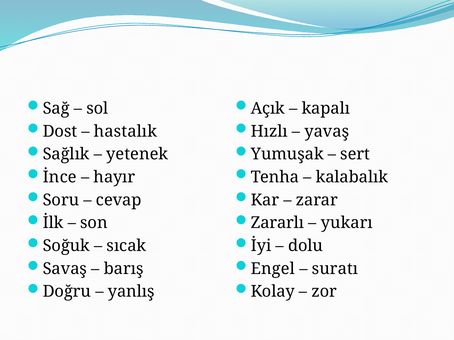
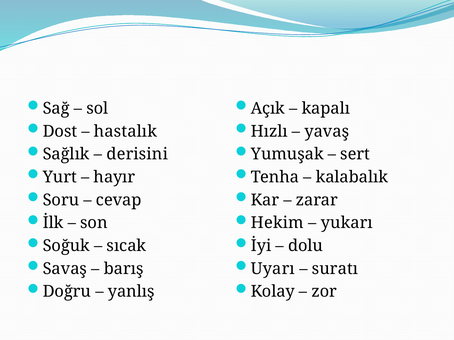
yetenek: yetenek -> derisini
İnce: İnce -> Yurt
Zararlı: Zararlı -> Hekim
Engel: Engel -> Uyarı
